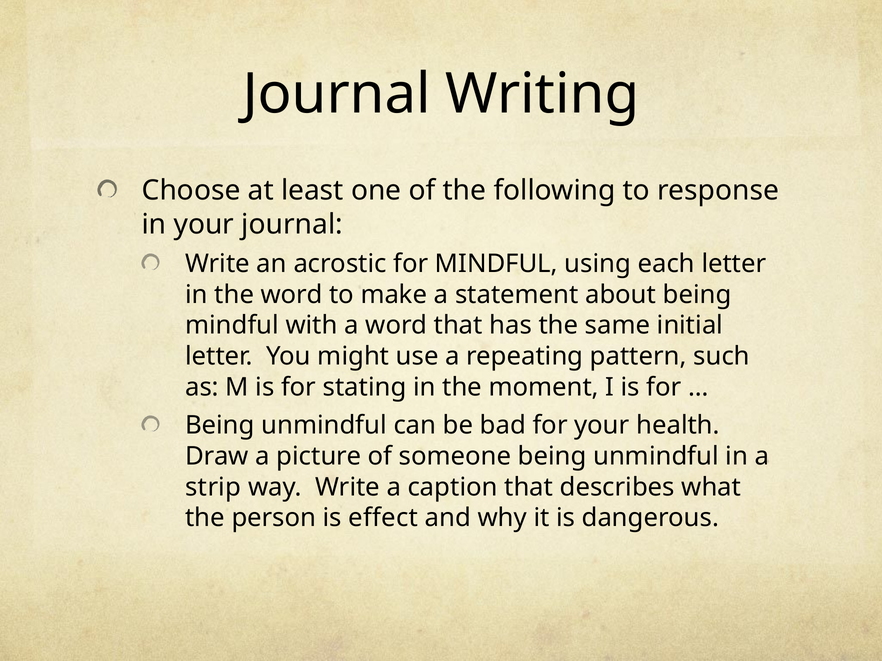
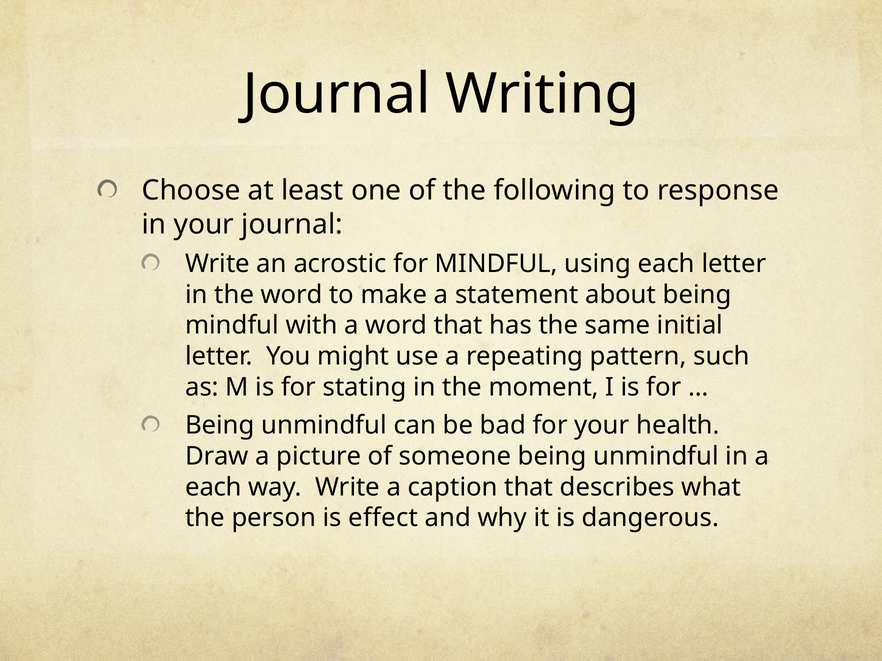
strip at (213, 487): strip -> each
